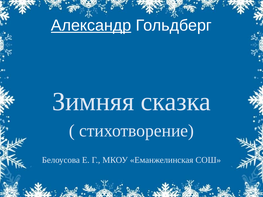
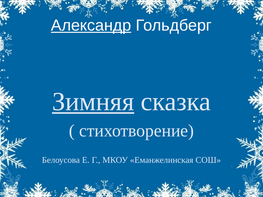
Зимняя underline: none -> present
